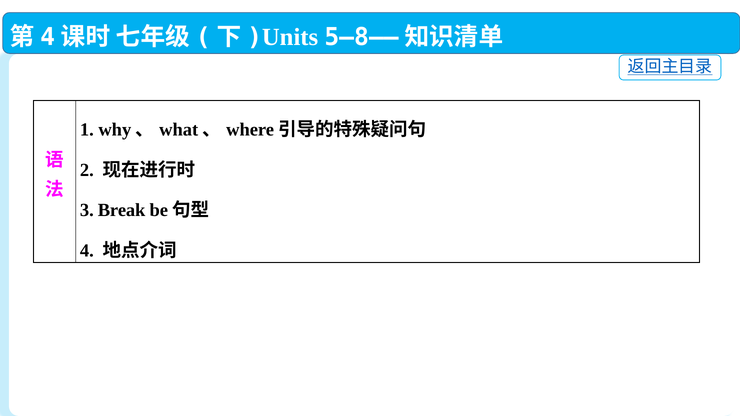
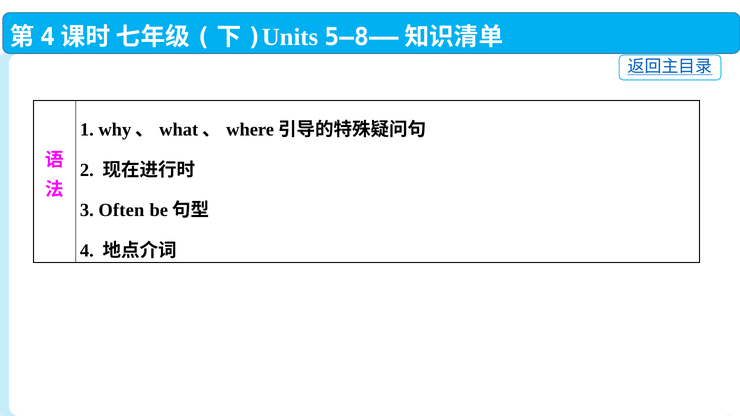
Break: Break -> Often
